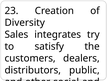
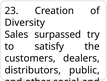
integrates: integrates -> surpassed
